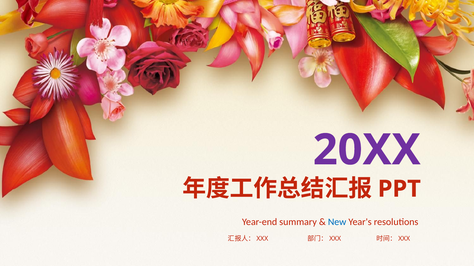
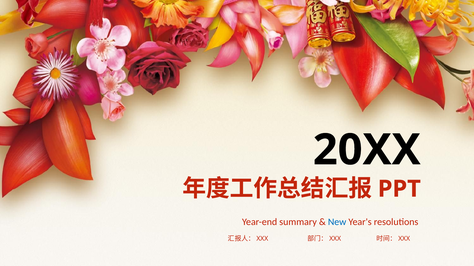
20XX colour: purple -> black
